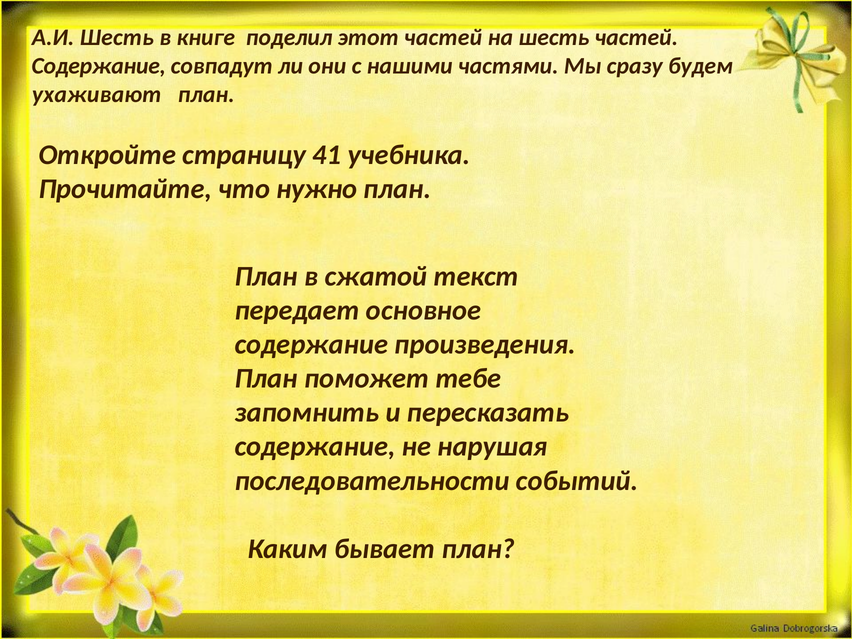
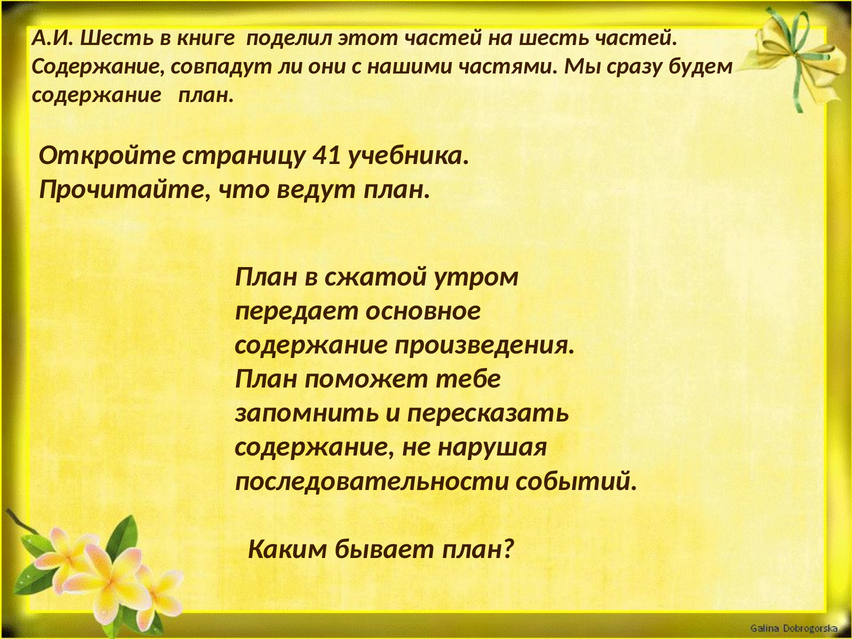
ухаживают at (97, 94): ухаживают -> содержание
нужно: нужно -> ведут
текст: текст -> утром
